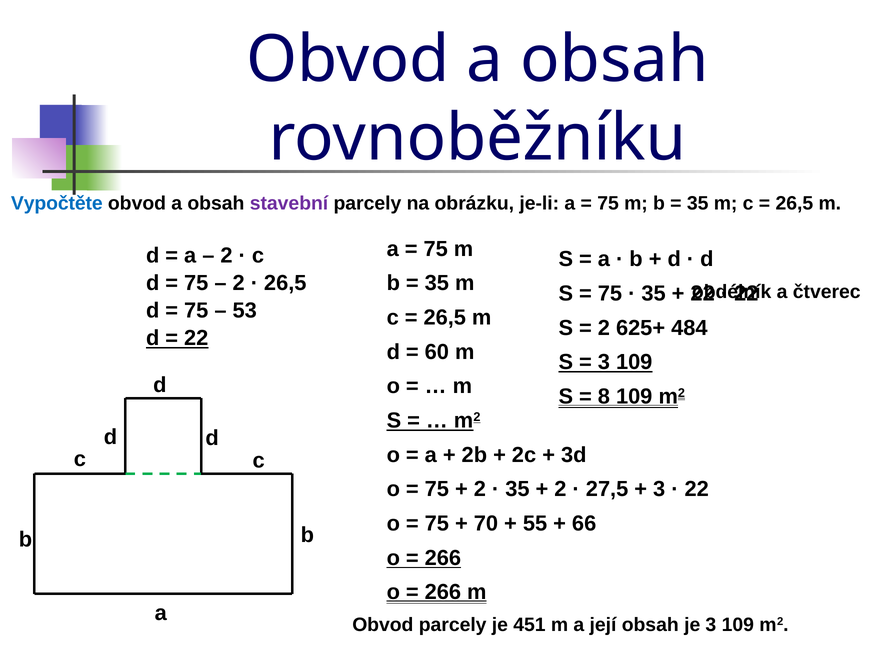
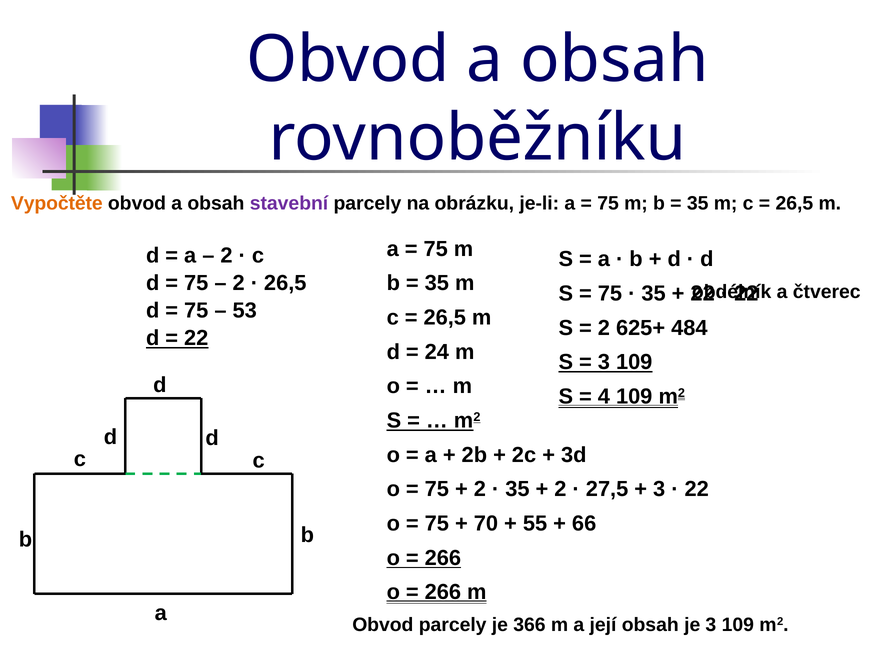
Vypočtěte colour: blue -> orange
60: 60 -> 24
8: 8 -> 4
451: 451 -> 366
